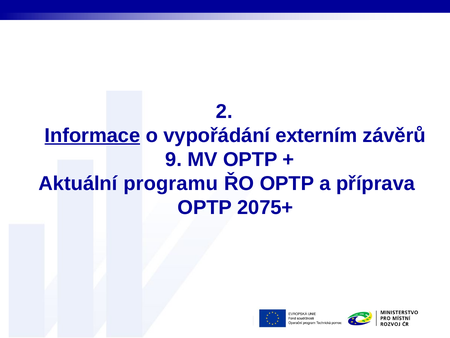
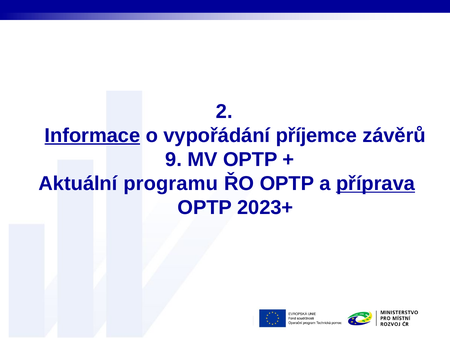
externím: externím -> příjemce
příprava underline: none -> present
2075+: 2075+ -> 2023+
